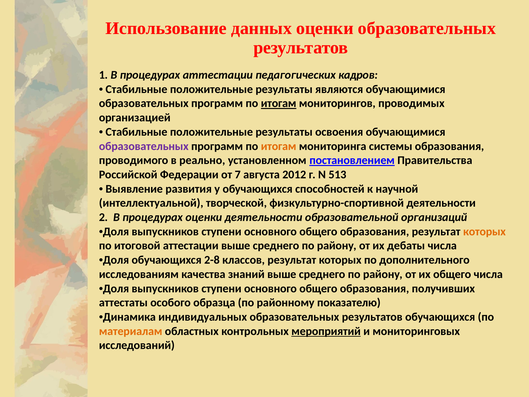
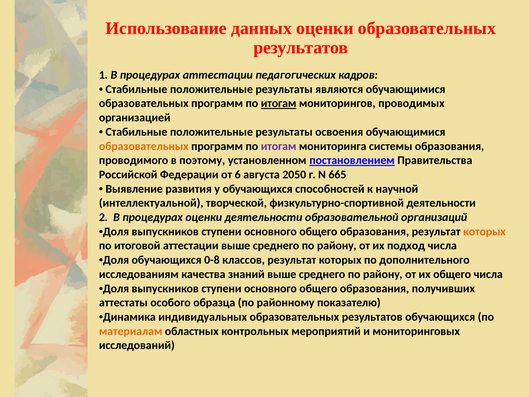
образовательных at (144, 146) colour: purple -> orange
итогам at (279, 146) colour: orange -> purple
реально: реально -> поэтому
7: 7 -> 6
2012: 2012 -> 2050
513: 513 -> 665
дебаты: дебаты -> подход
2-8: 2-8 -> 0-8
мероприятий underline: present -> none
